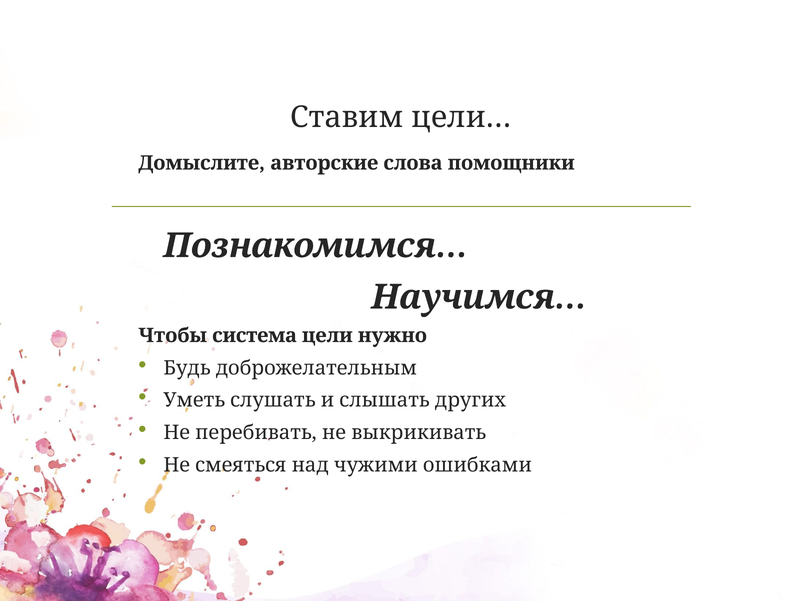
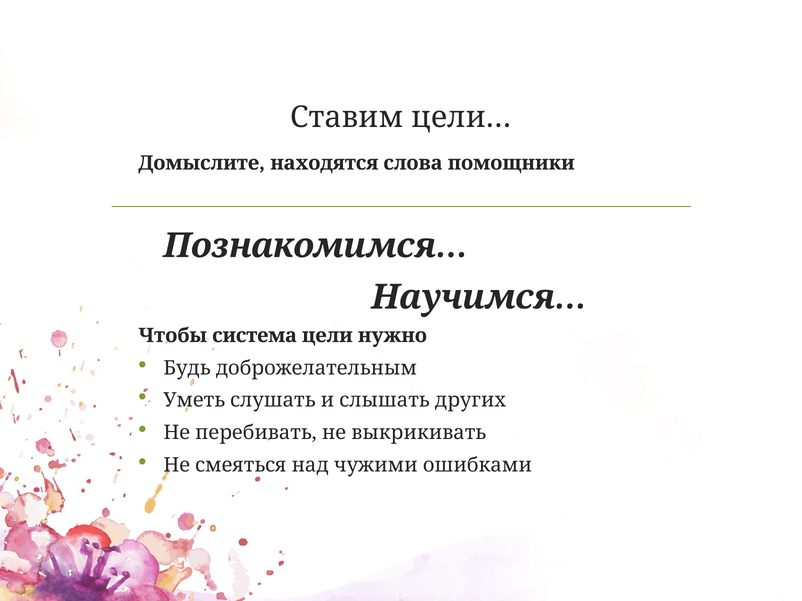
авторские: авторские -> находятся
